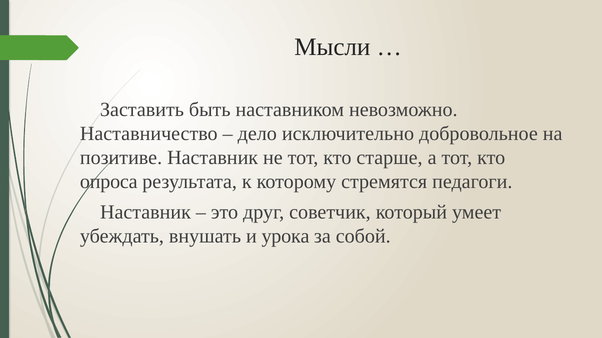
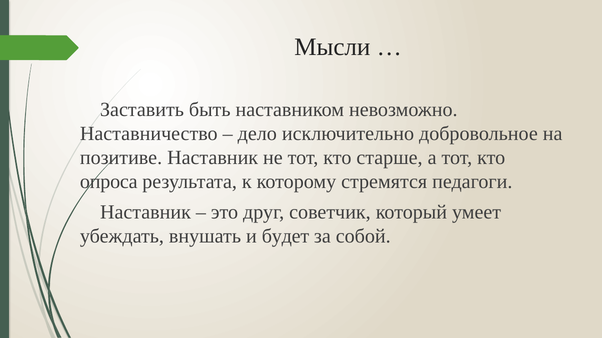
урока: урока -> будет
